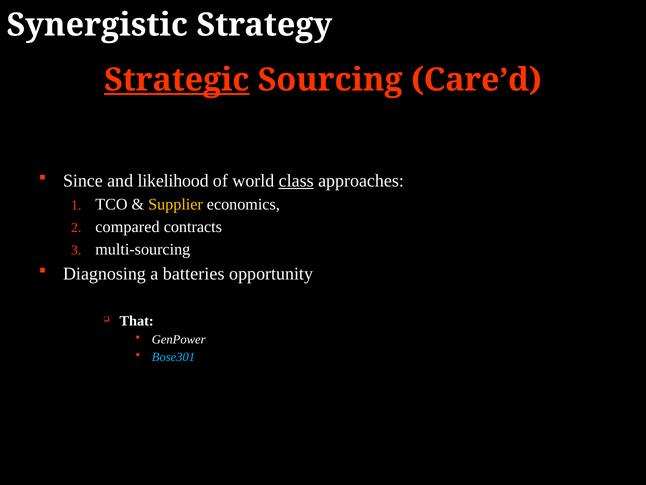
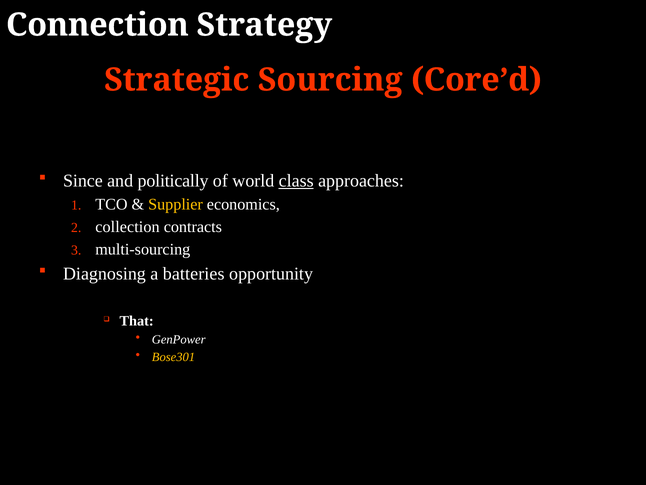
Synergistic: Synergistic -> Connection
Strategic underline: present -> none
Care’d: Care’d -> Core’d
likelihood: likelihood -> politically
compared: compared -> collection
Bose301 colour: light blue -> yellow
